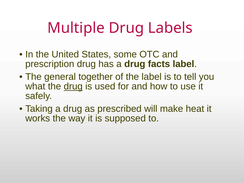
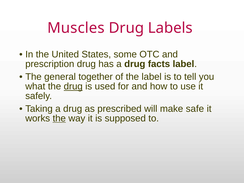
Multiple: Multiple -> Muscles
heat: heat -> safe
the at (59, 118) underline: none -> present
